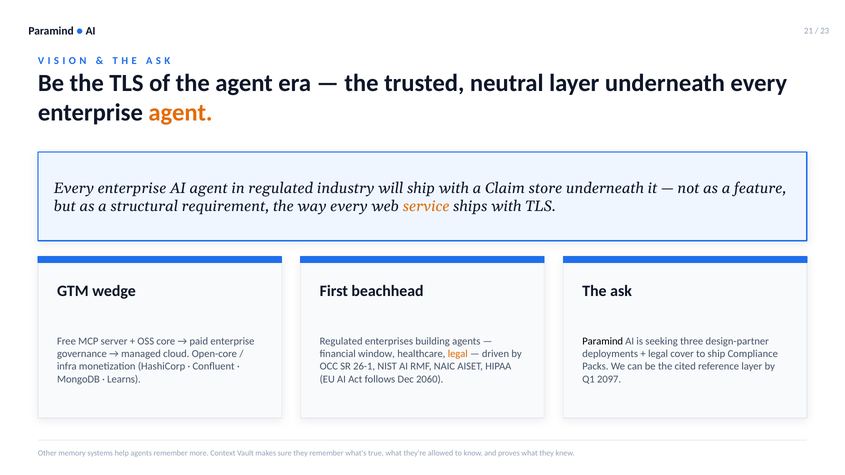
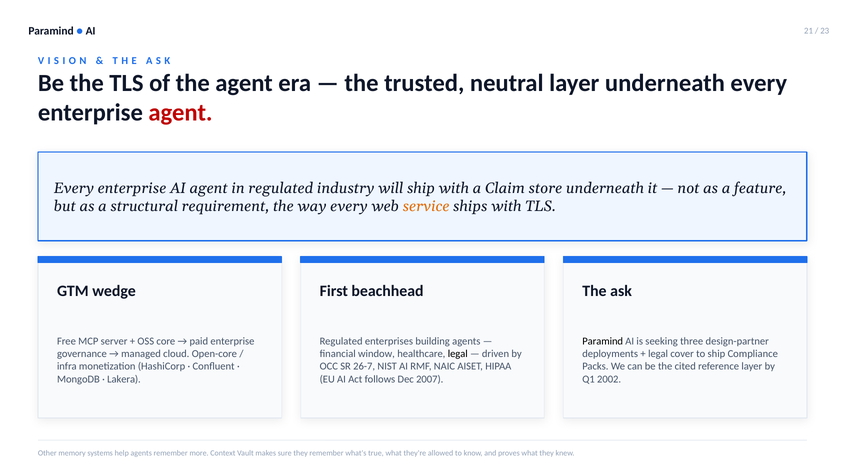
agent at (181, 113) colour: orange -> red
legal at (458, 354) colour: orange -> black
26-1: 26-1 -> 26-7
Learns: Learns -> Lakera
2060: 2060 -> 2007
2097: 2097 -> 2002
